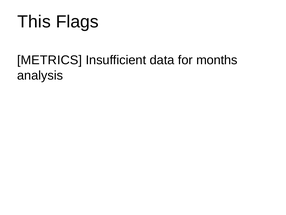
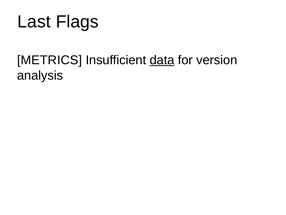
This: This -> Last
data underline: none -> present
months: months -> version
